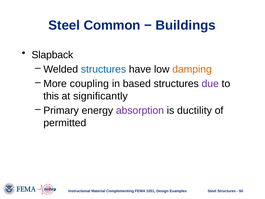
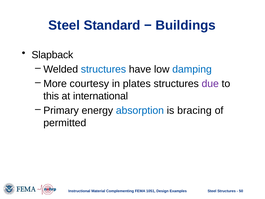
Common: Common -> Standard
damping colour: orange -> blue
coupling: coupling -> courtesy
based: based -> plates
significantly: significantly -> international
absorption colour: purple -> blue
ductility: ductility -> bracing
